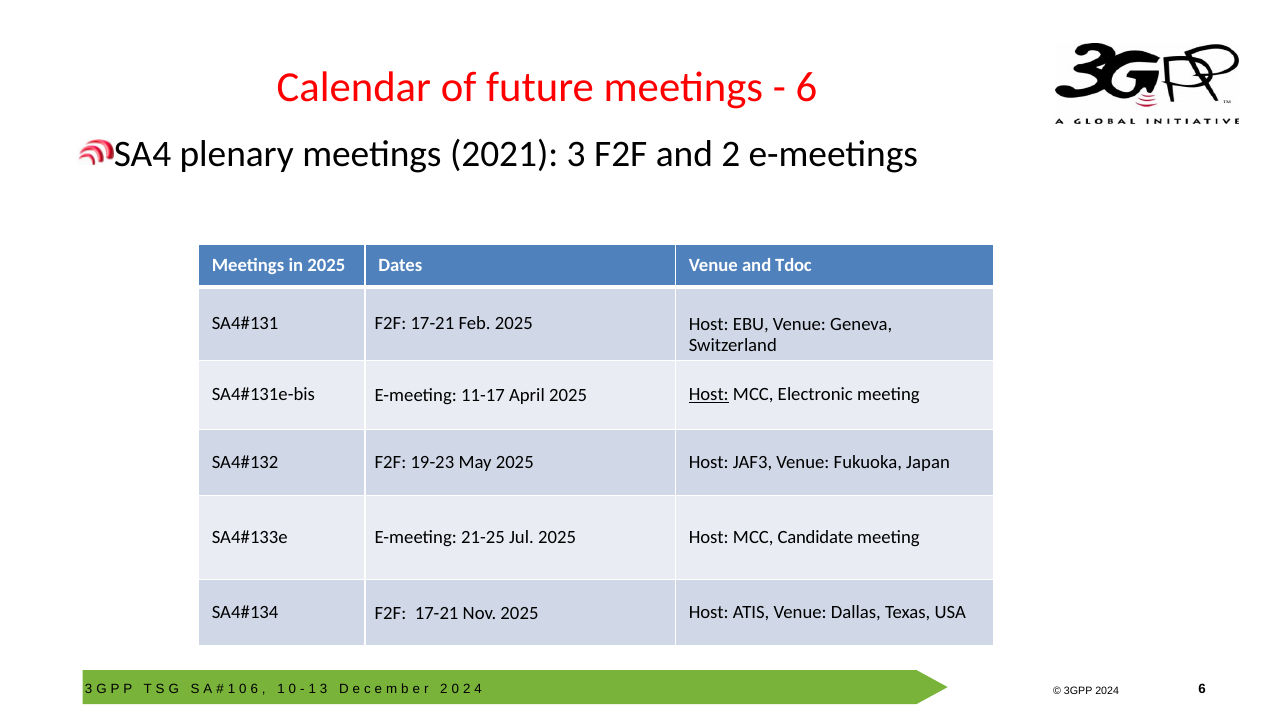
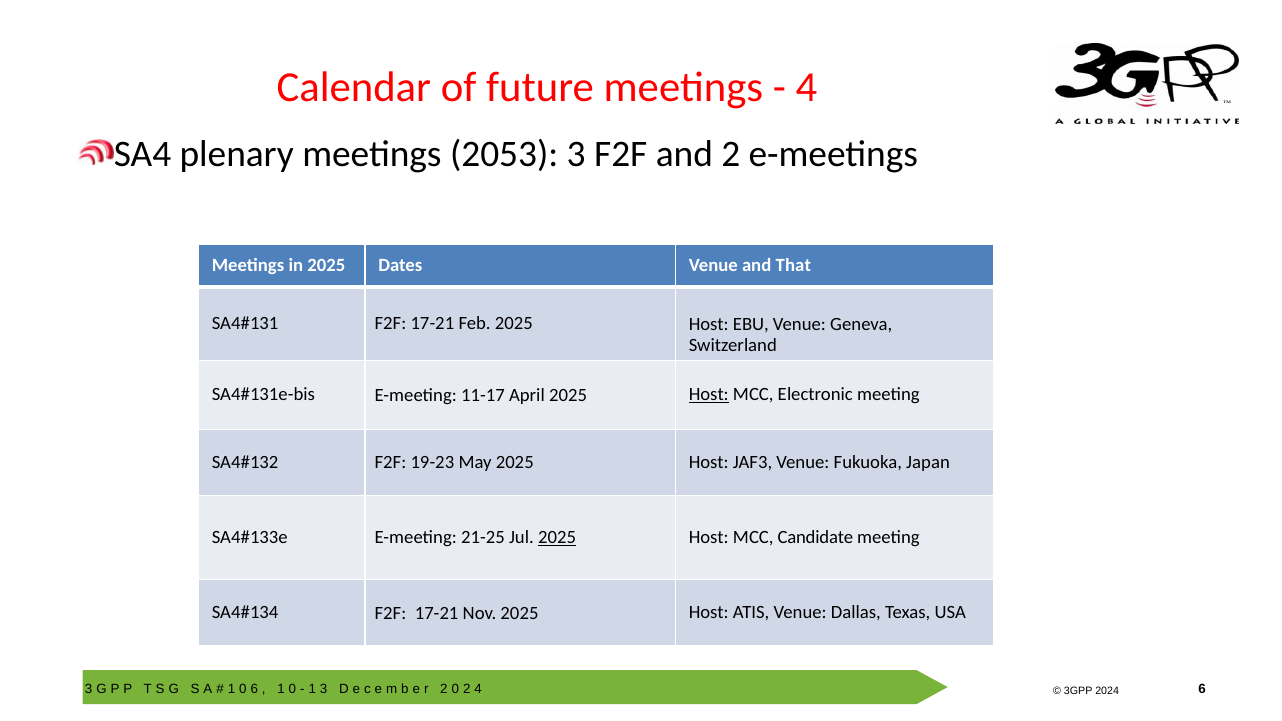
6 at (806, 87): 6 -> 4
2021: 2021 -> 2053
Tdoc: Tdoc -> That
2025 at (557, 538) underline: none -> present
